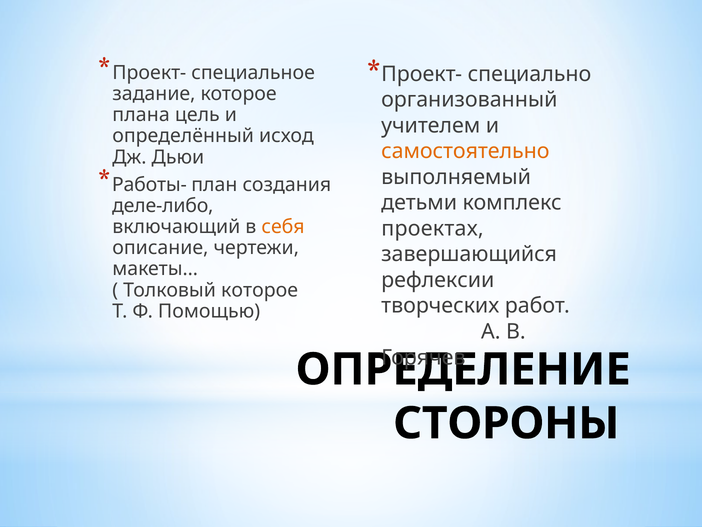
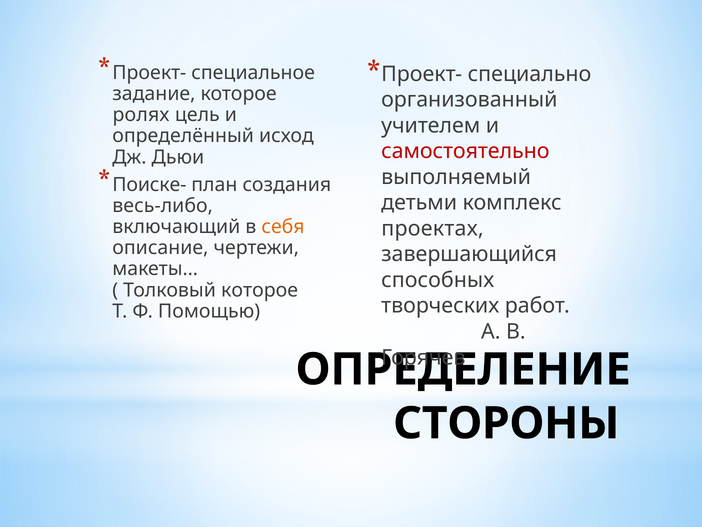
плана: плана -> ролях
самостоятельно colour: orange -> red
Работы-: Работы- -> Поиске-
деле-либо: деле-либо -> весь-либо
рефлексии: рефлексии -> способных
